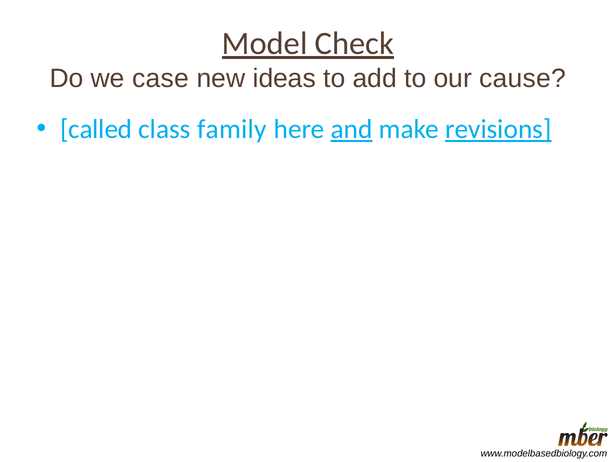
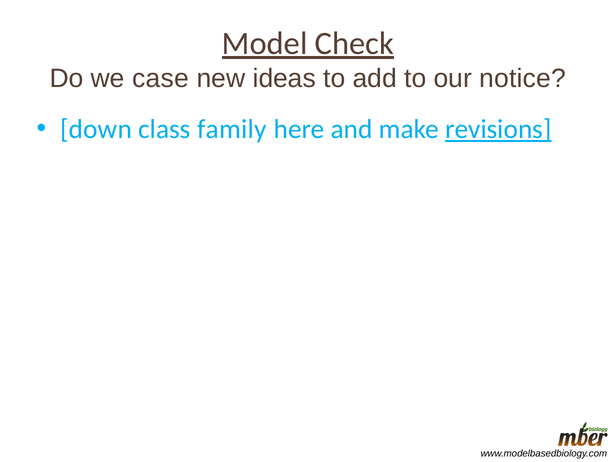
cause: cause -> notice
called: called -> down
and underline: present -> none
